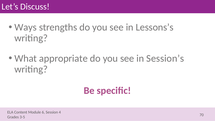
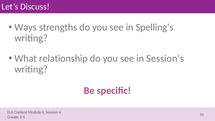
Lessons’s: Lessons’s -> Spelling’s
appropriate: appropriate -> relationship
